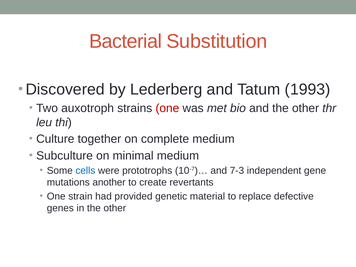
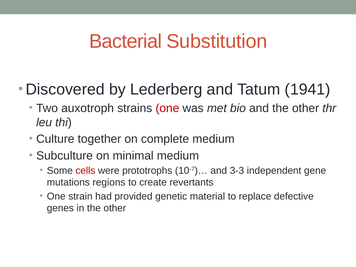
1993: 1993 -> 1941
cells colour: blue -> red
7-3: 7-3 -> 3-3
another: another -> regions
